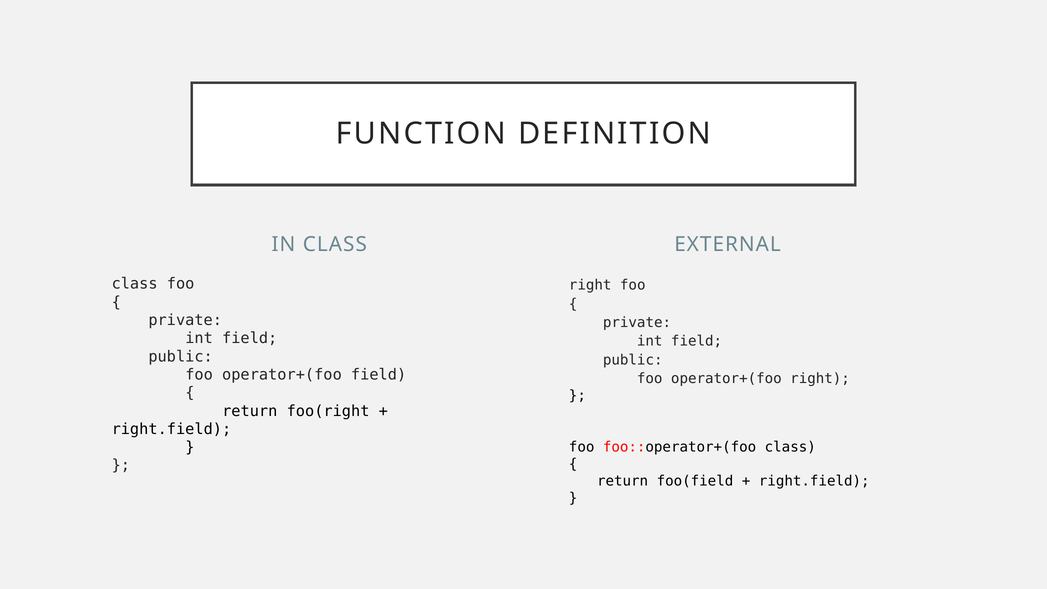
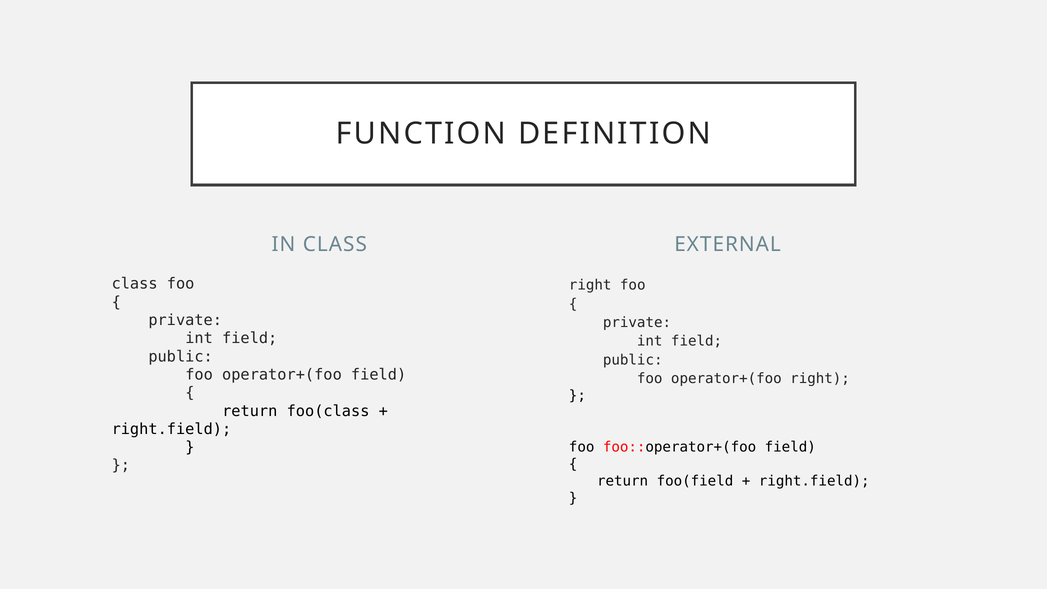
foo(right: foo(right -> foo(class
foo::operator+(foo class: class -> field
